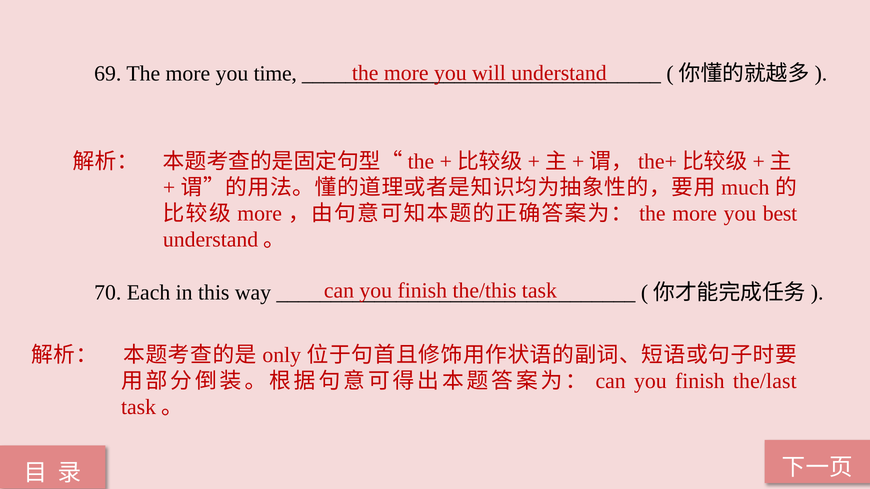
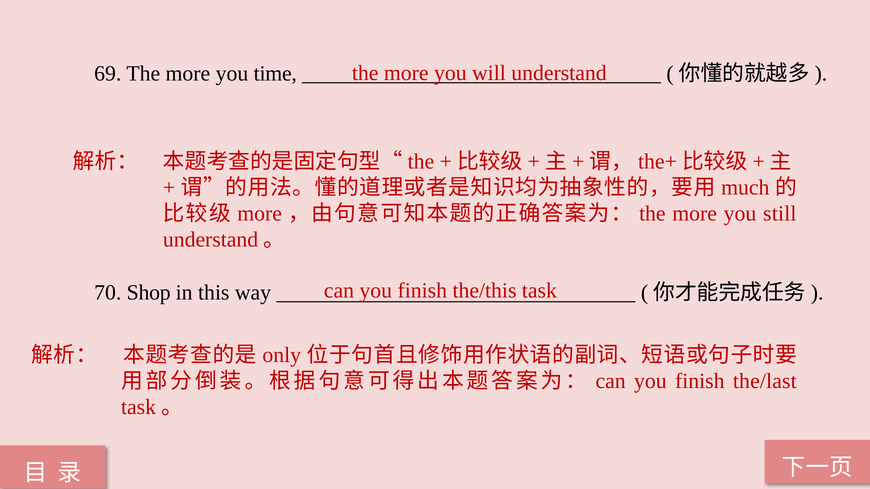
best: best -> still
Each: Each -> Shop
